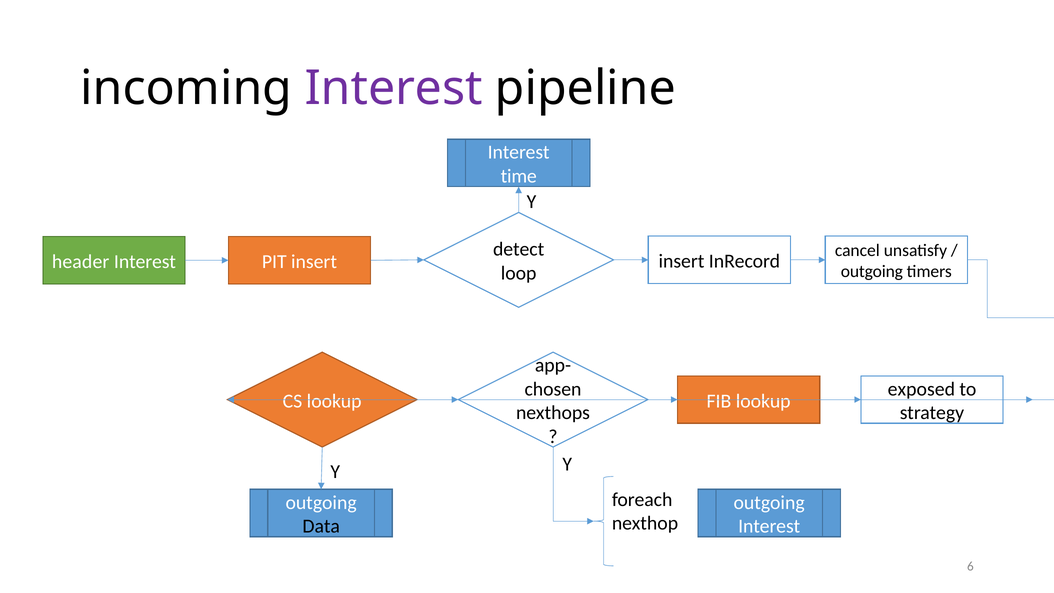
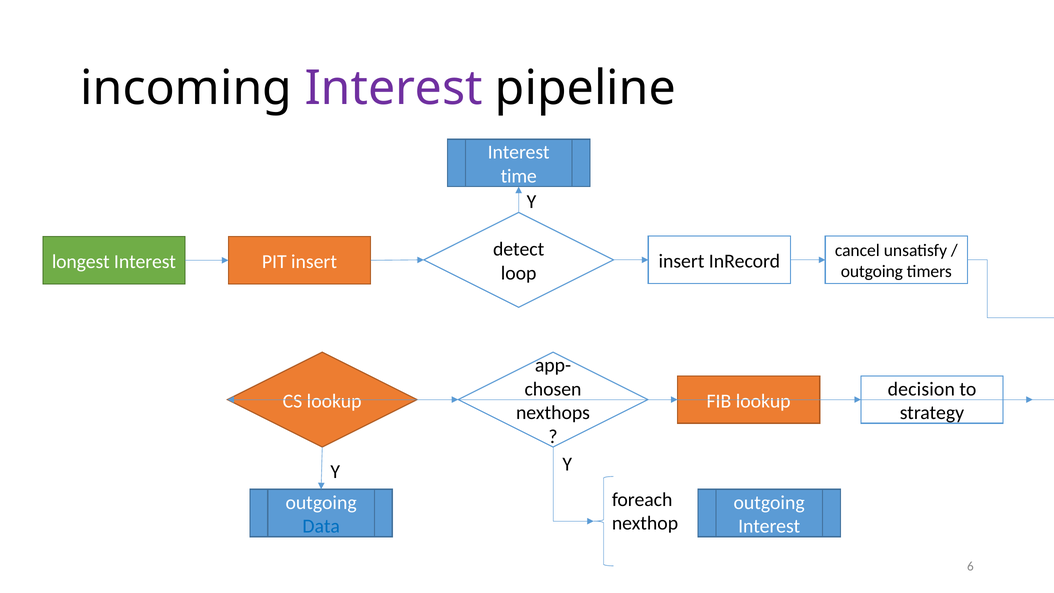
header: header -> longest
exposed: exposed -> decision
Data colour: black -> blue
